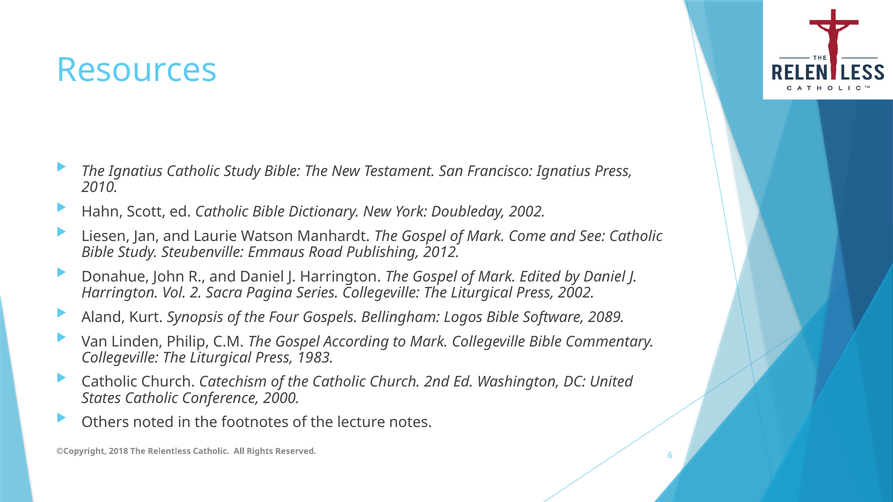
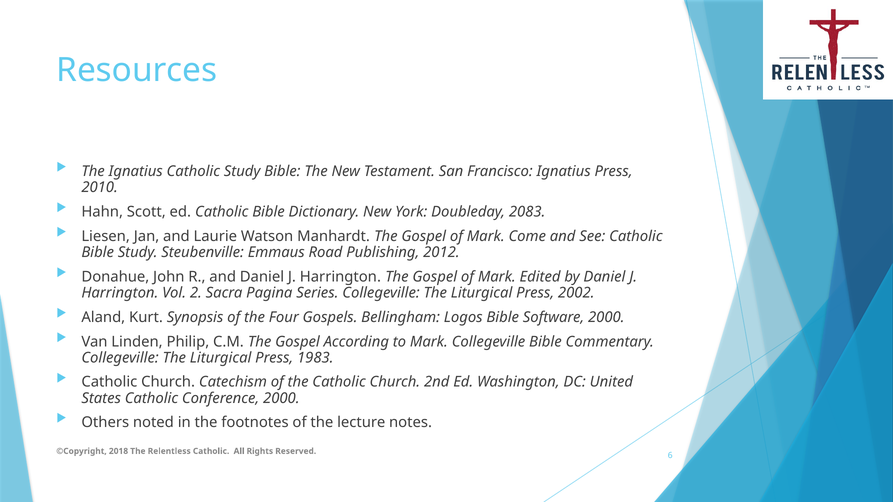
Doubleday 2002: 2002 -> 2083
Software 2089: 2089 -> 2000
